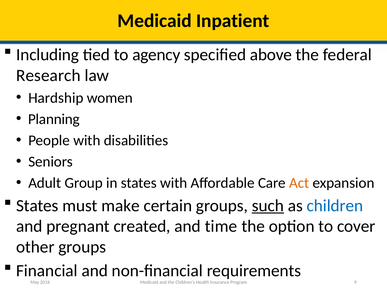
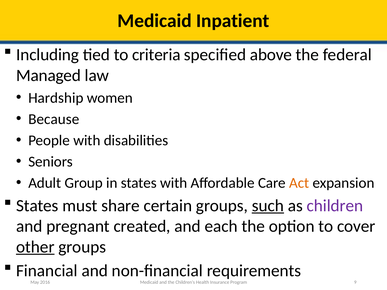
agency: agency -> criteria
Research: Research -> Managed
Planning: Planning -> Because
make: make -> share
children colour: blue -> purple
time: time -> each
other underline: none -> present
